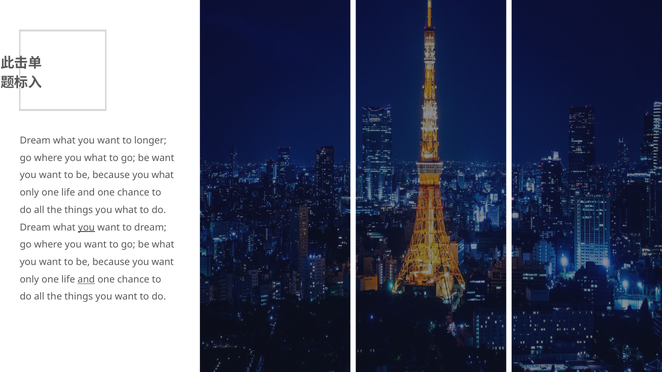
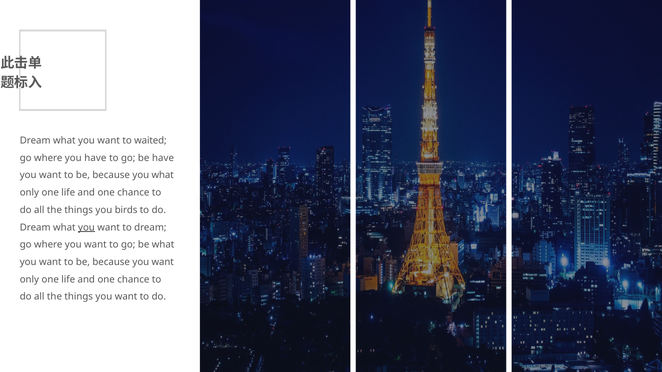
longer: longer -> waited
where you what: what -> have
be want: want -> have
things you what: what -> birds
and at (86, 280) underline: present -> none
